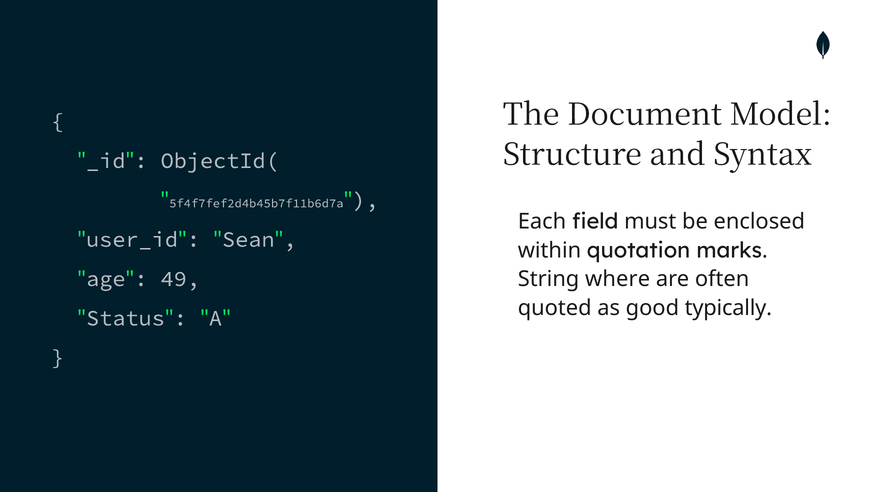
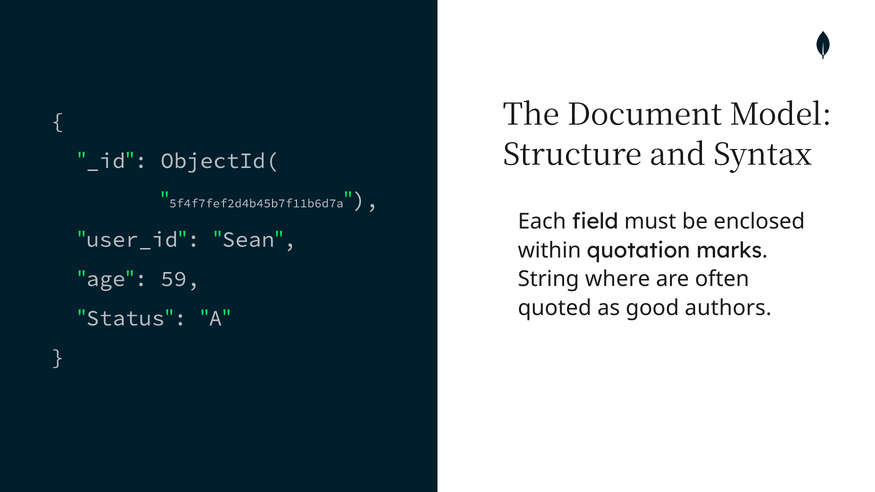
49: 49 -> 59
typically: typically -> authors
